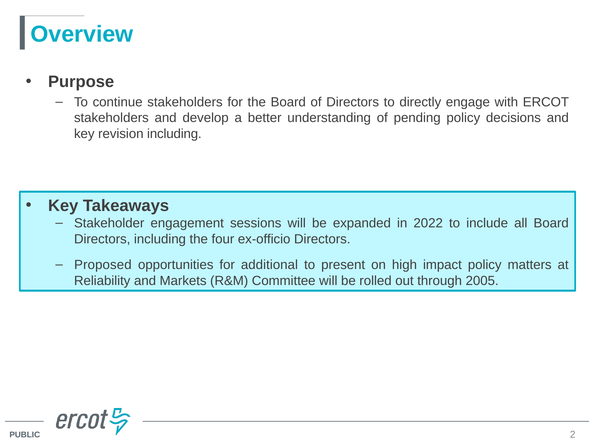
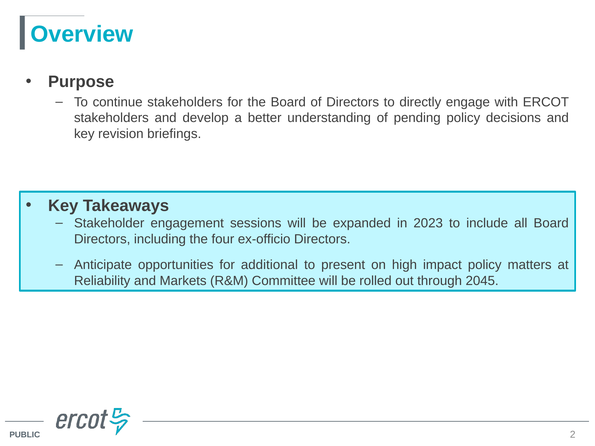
revision including: including -> briefings
2022: 2022 -> 2023
Proposed: Proposed -> Anticipate
2005: 2005 -> 2045
